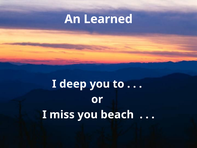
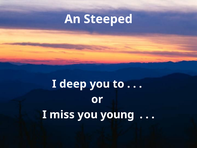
Learned: Learned -> Steeped
beach: beach -> young
